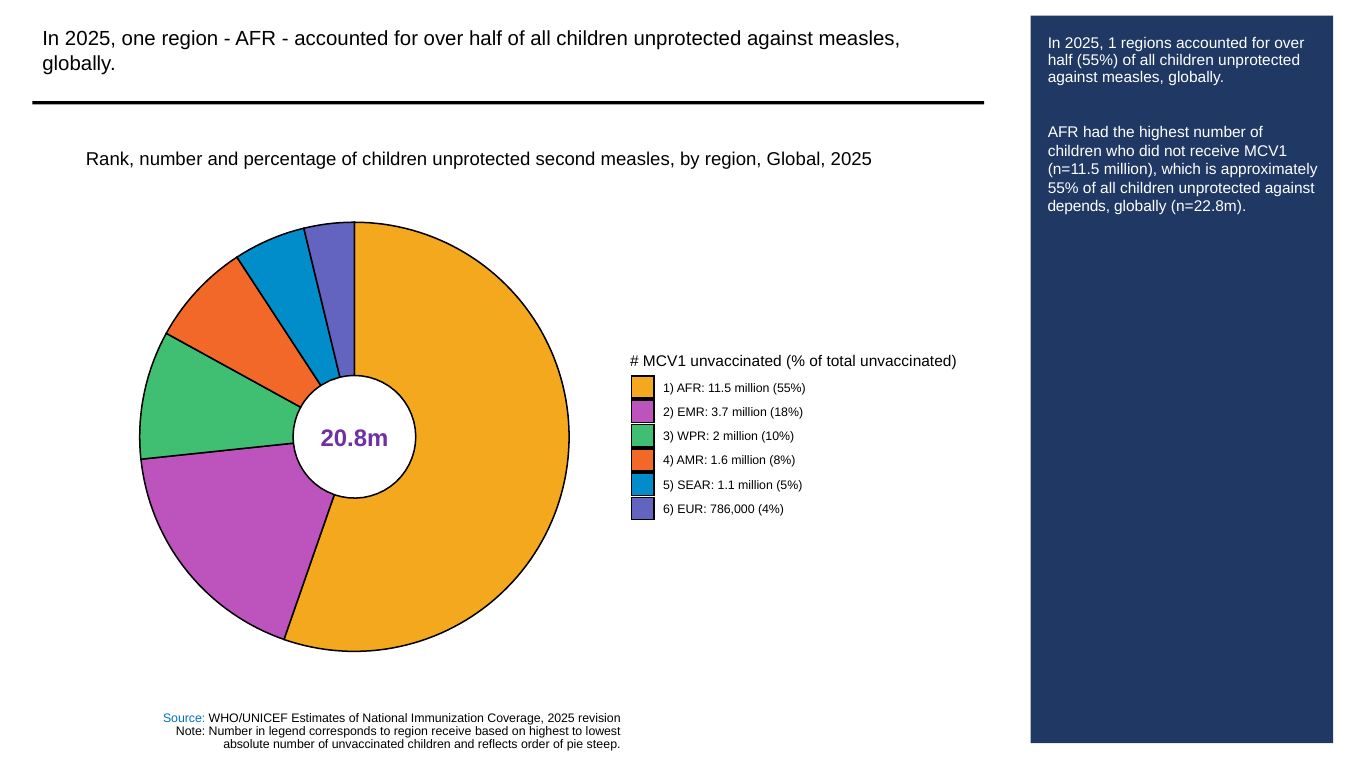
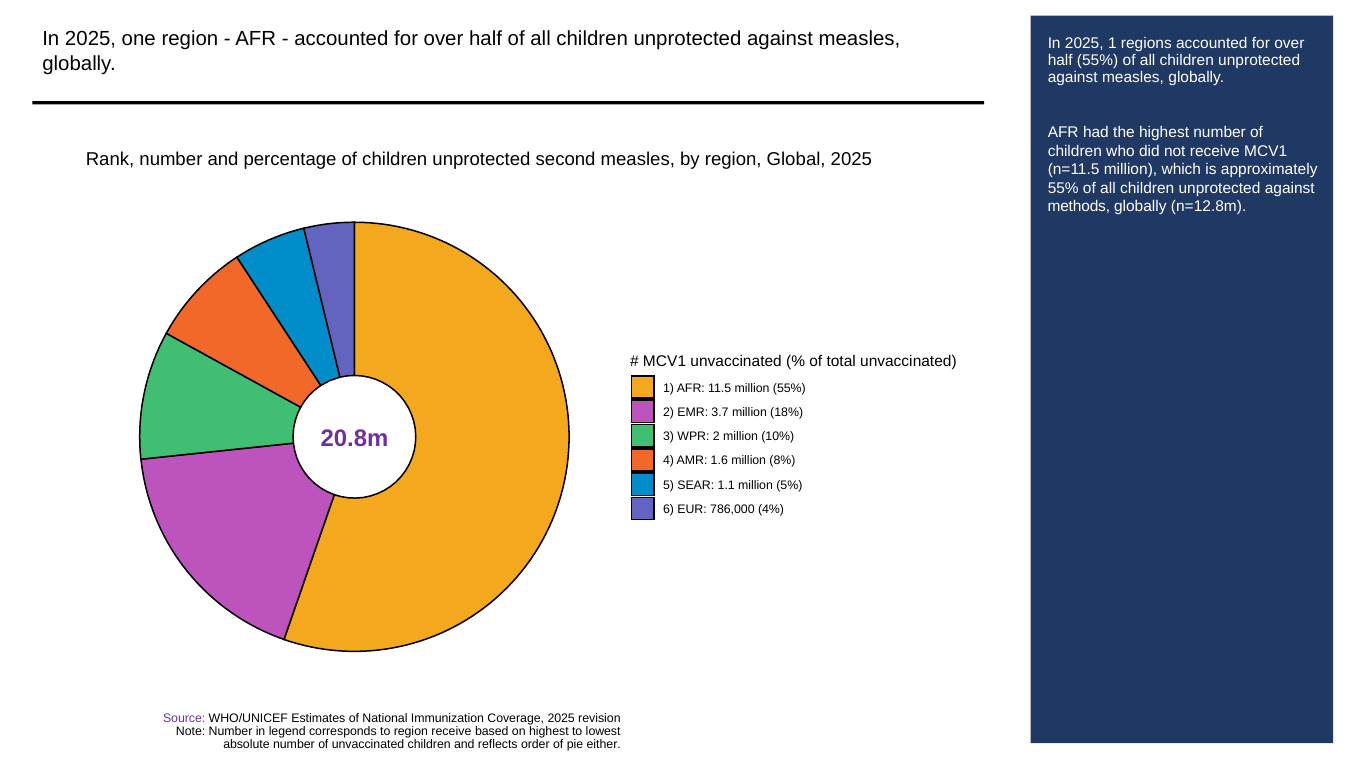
depends: depends -> methods
n=22.8m: n=22.8m -> n=12.8m
Source colour: blue -> purple
steep: steep -> either
